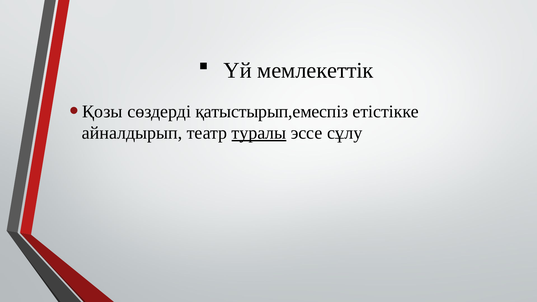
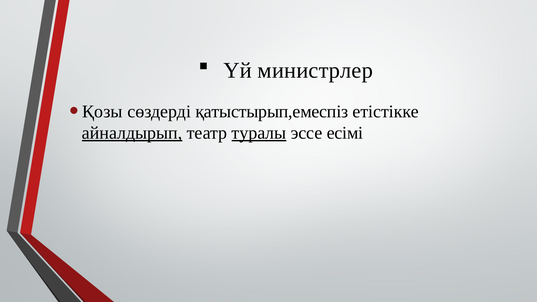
мемлекеттік: мемлекеттік -> министрлер
айналдырып underline: none -> present
сұлу: сұлу -> есімі
